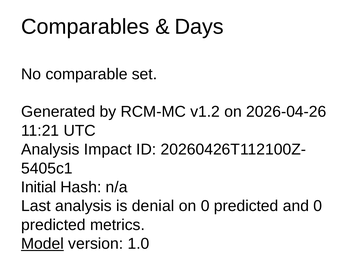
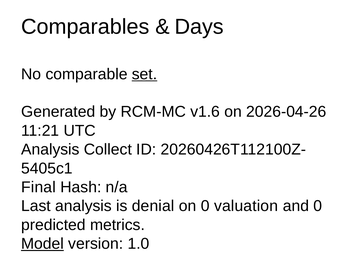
set underline: none -> present
v1.2: v1.2 -> v1.6
Impact: Impact -> Collect
Initial: Initial -> Final
on 0 predicted: predicted -> valuation
